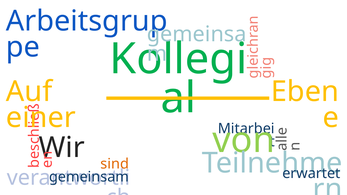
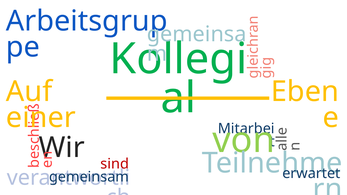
sind colour: orange -> red
